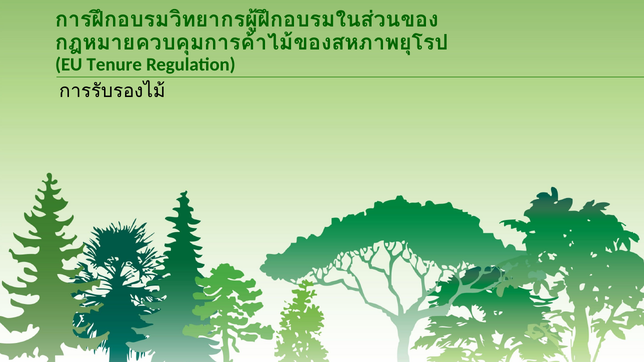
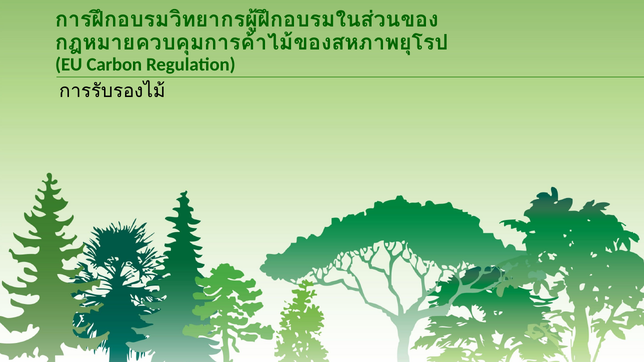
Tenure: Tenure -> Carbon
